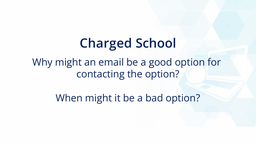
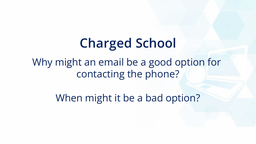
the option: option -> phone
